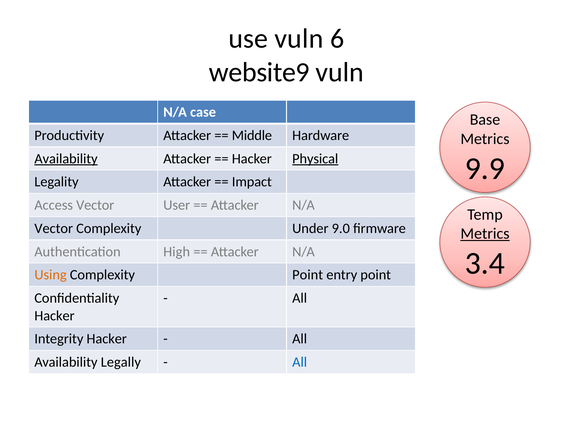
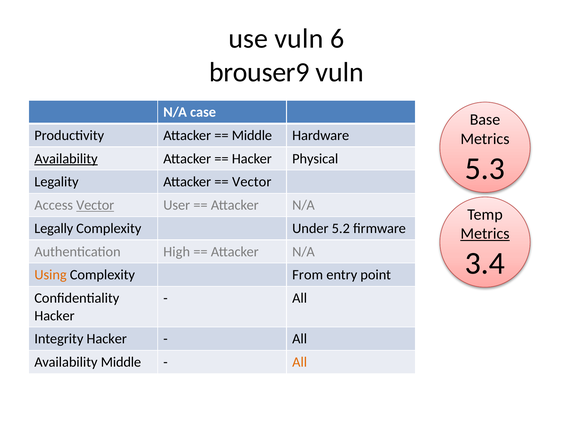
website9: website9 -> brouser9
Physical underline: present -> none
9.9: 9.9 -> 5.3
Impact at (252, 182): Impact -> Vector
Vector at (95, 205) underline: none -> present
Vector at (54, 228): Vector -> Legally
9.0: 9.0 -> 5.2
Complexity Point: Point -> From
Availability Legally: Legally -> Middle
All at (300, 362) colour: blue -> orange
